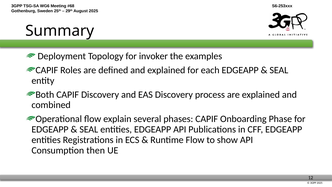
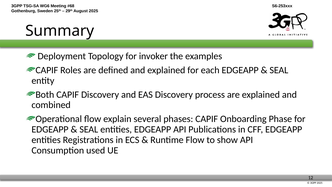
then: then -> used
